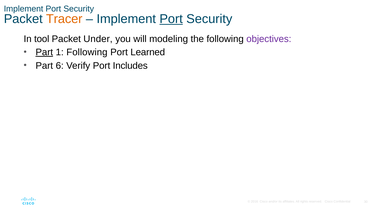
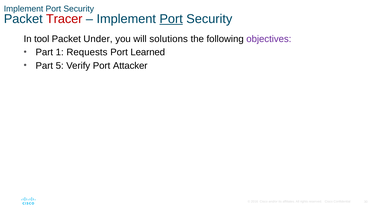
Tracer colour: orange -> red
modeling: modeling -> solutions
Part at (44, 52) underline: present -> none
1 Following: Following -> Requests
6: 6 -> 5
Includes: Includes -> Attacker
